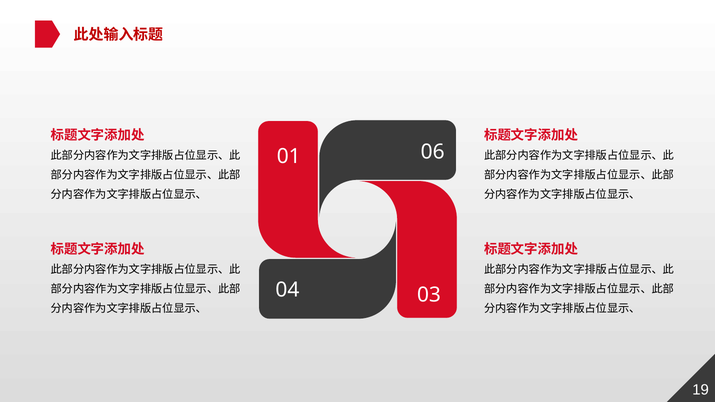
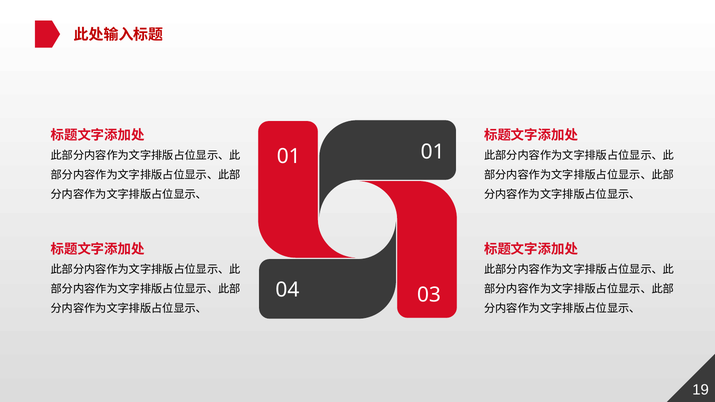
01 06: 06 -> 01
